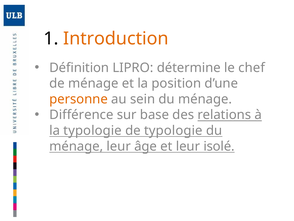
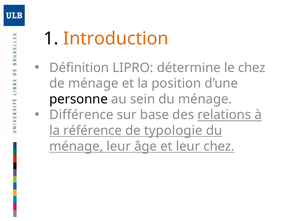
le chef: chef -> chez
personne colour: orange -> black
la typologie: typologie -> référence
leur isolé: isolé -> chez
